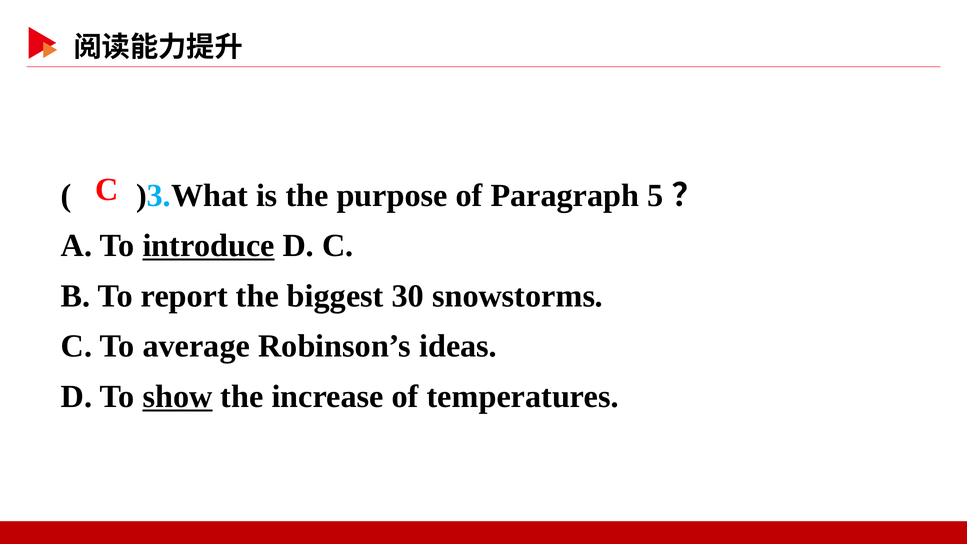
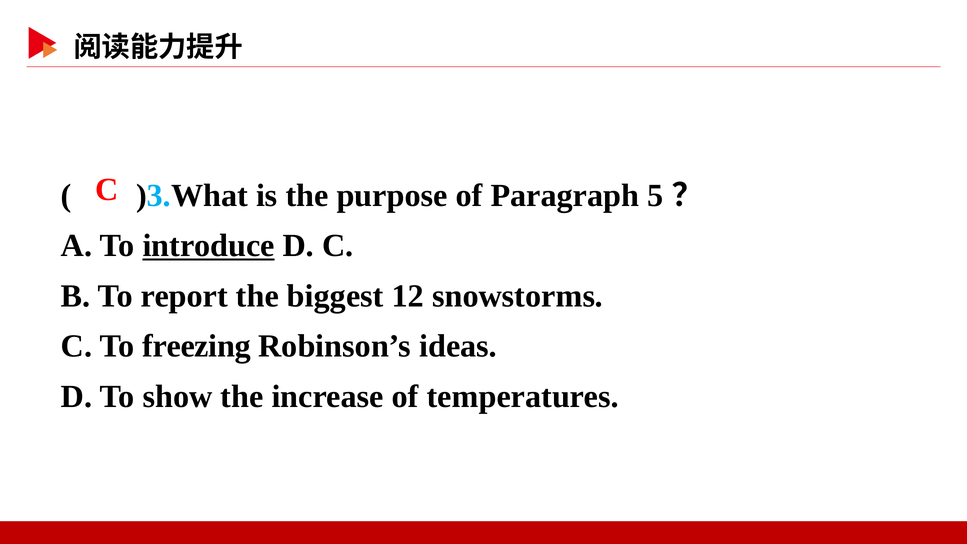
30: 30 -> 12
average: average -> freezing
show underline: present -> none
